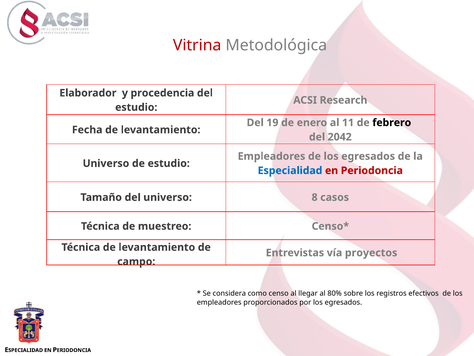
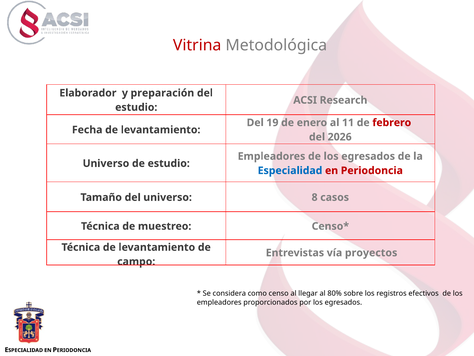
procedencia: procedencia -> preparación
febrero colour: black -> red
2042: 2042 -> 2026
